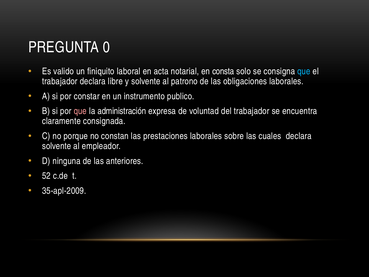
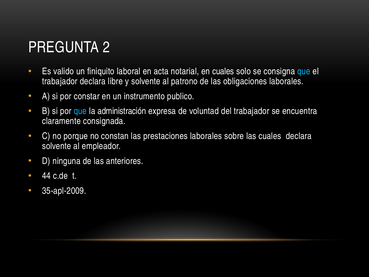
0: 0 -> 2
en consta: consta -> cuales
que at (80, 111) colour: pink -> light blue
52: 52 -> 44
